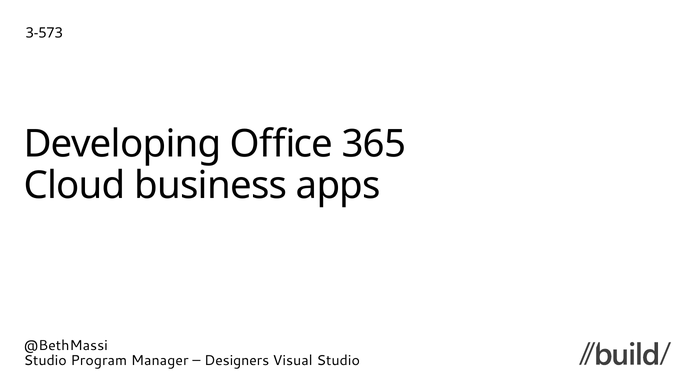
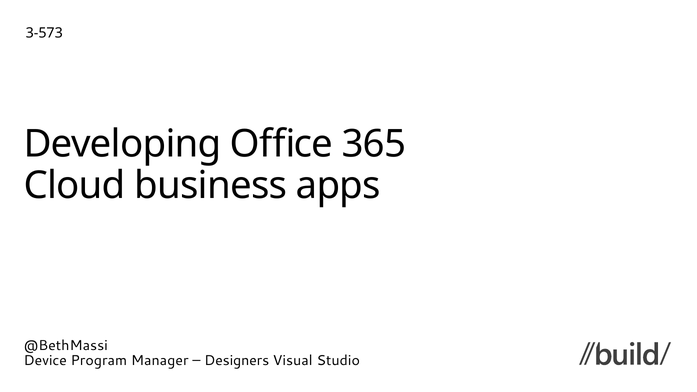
Studio at (45, 361): Studio -> Device
